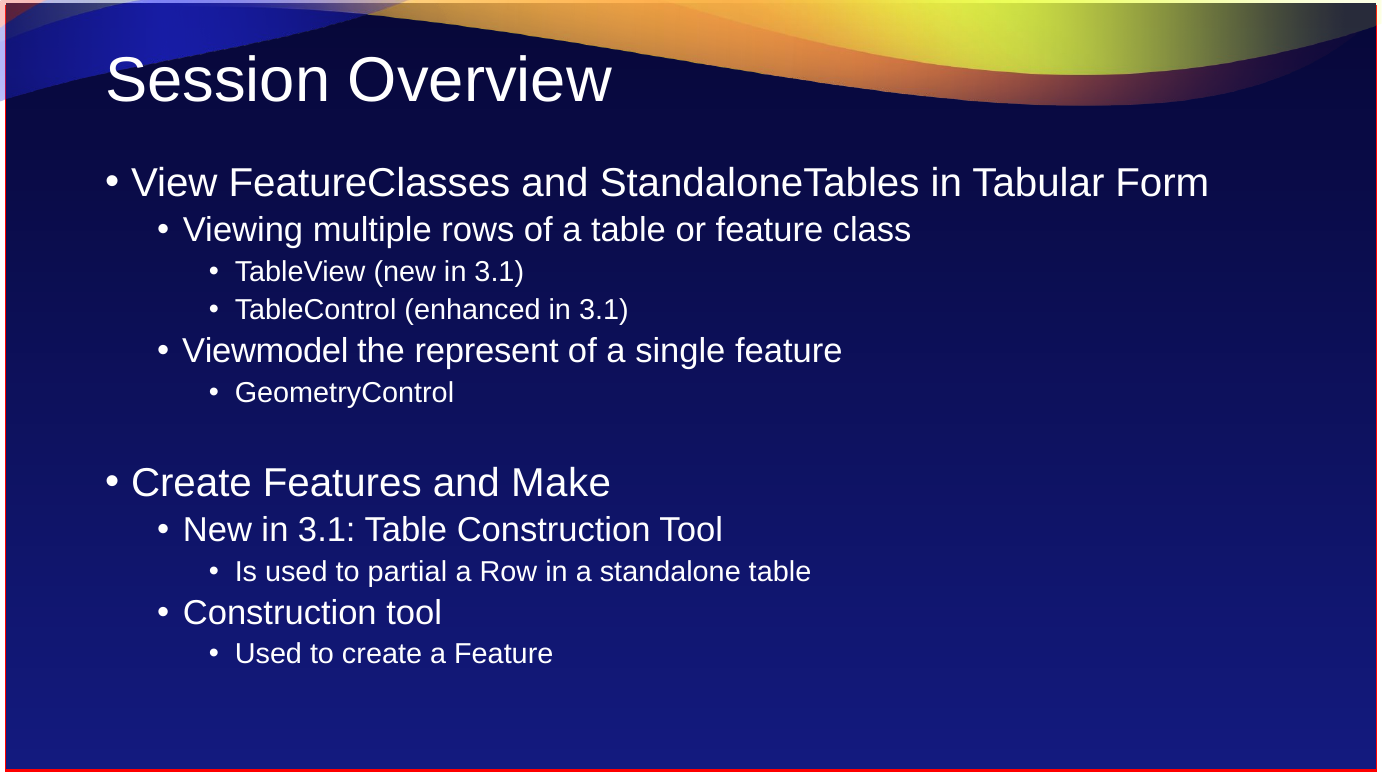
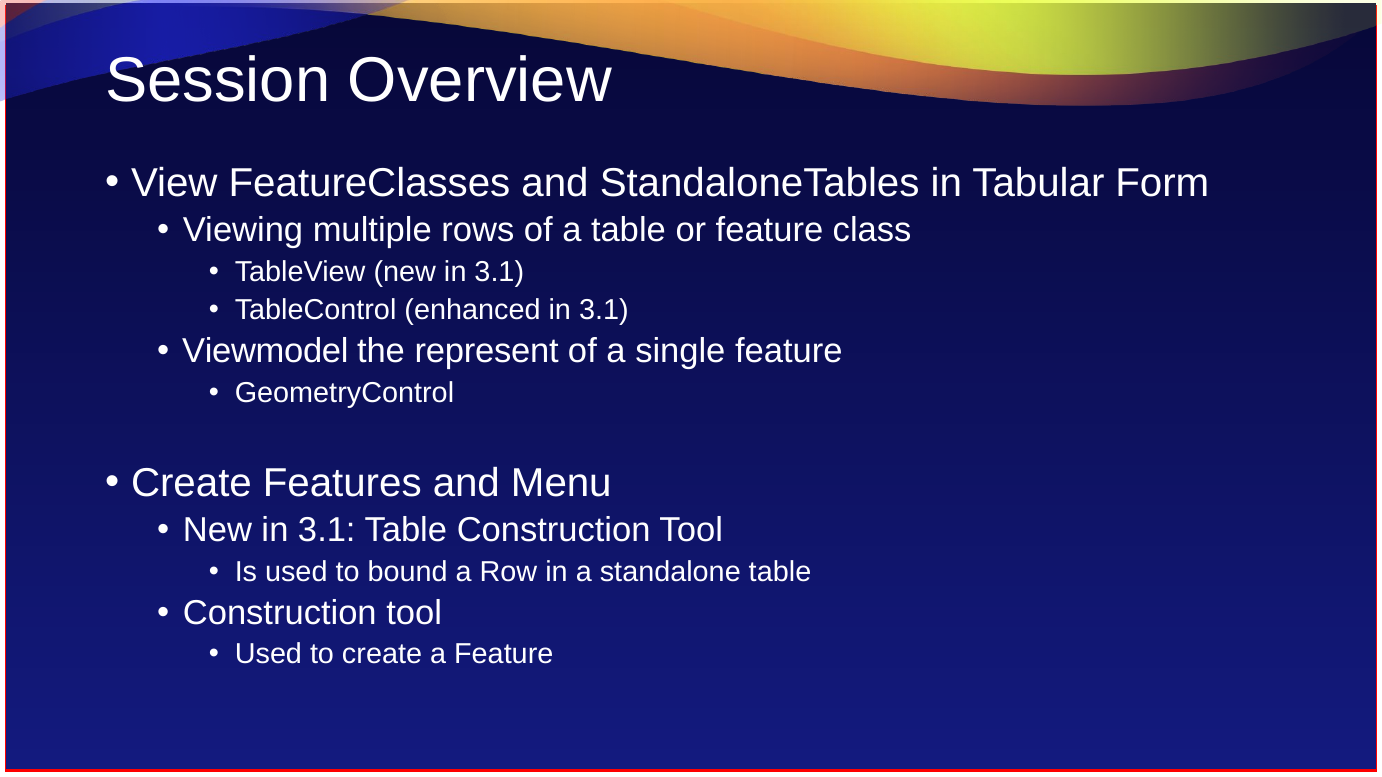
Make: Make -> Menu
partial: partial -> bound
